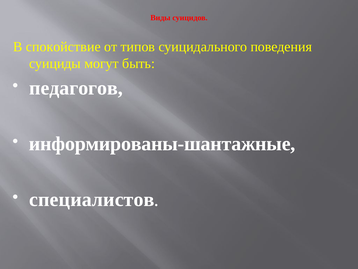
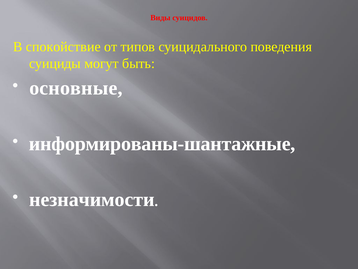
педагогов: педагогов -> основные
специалистов: специалистов -> незначимости
